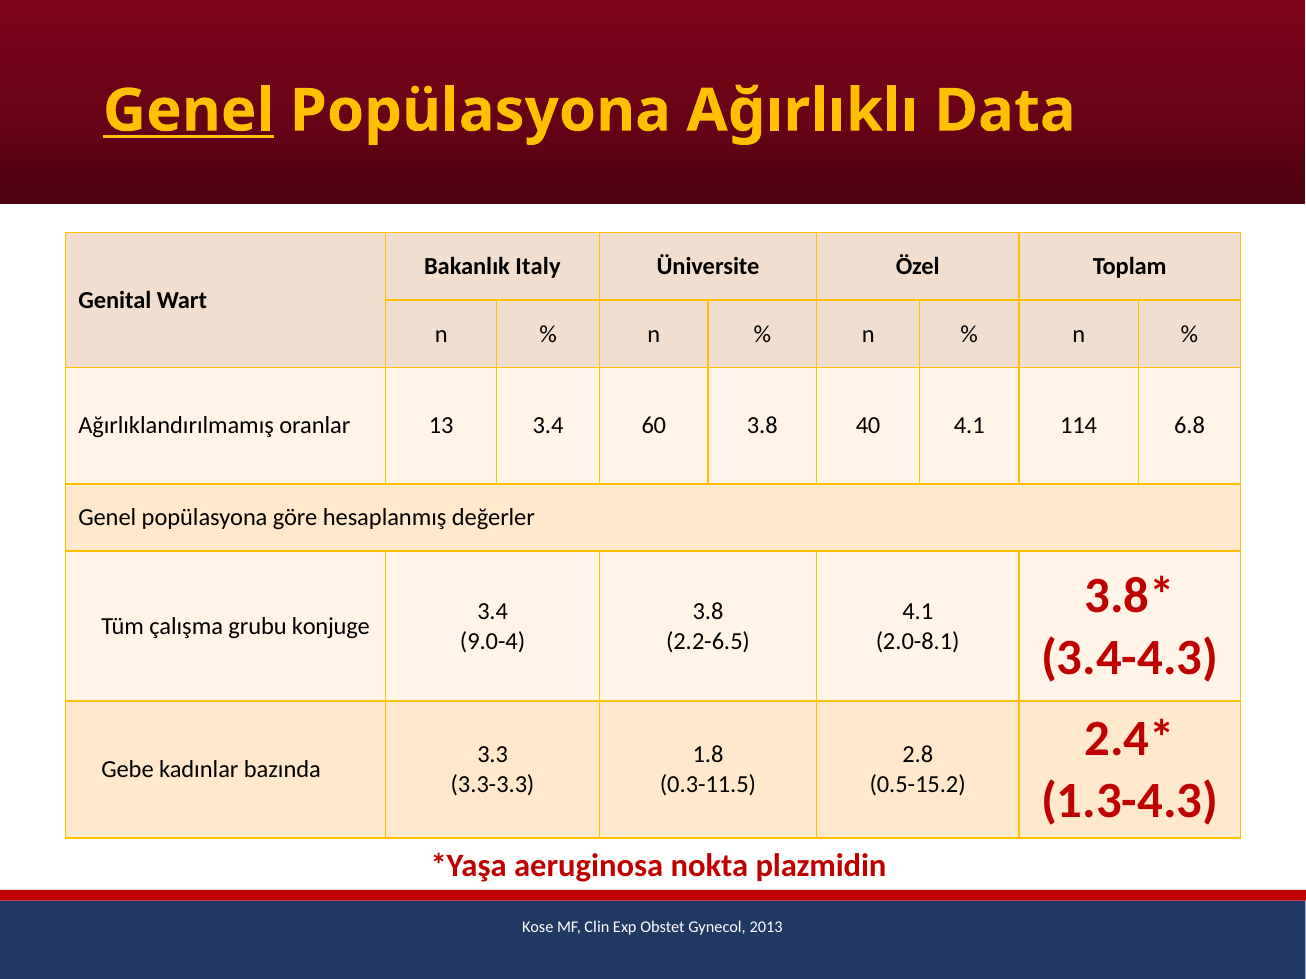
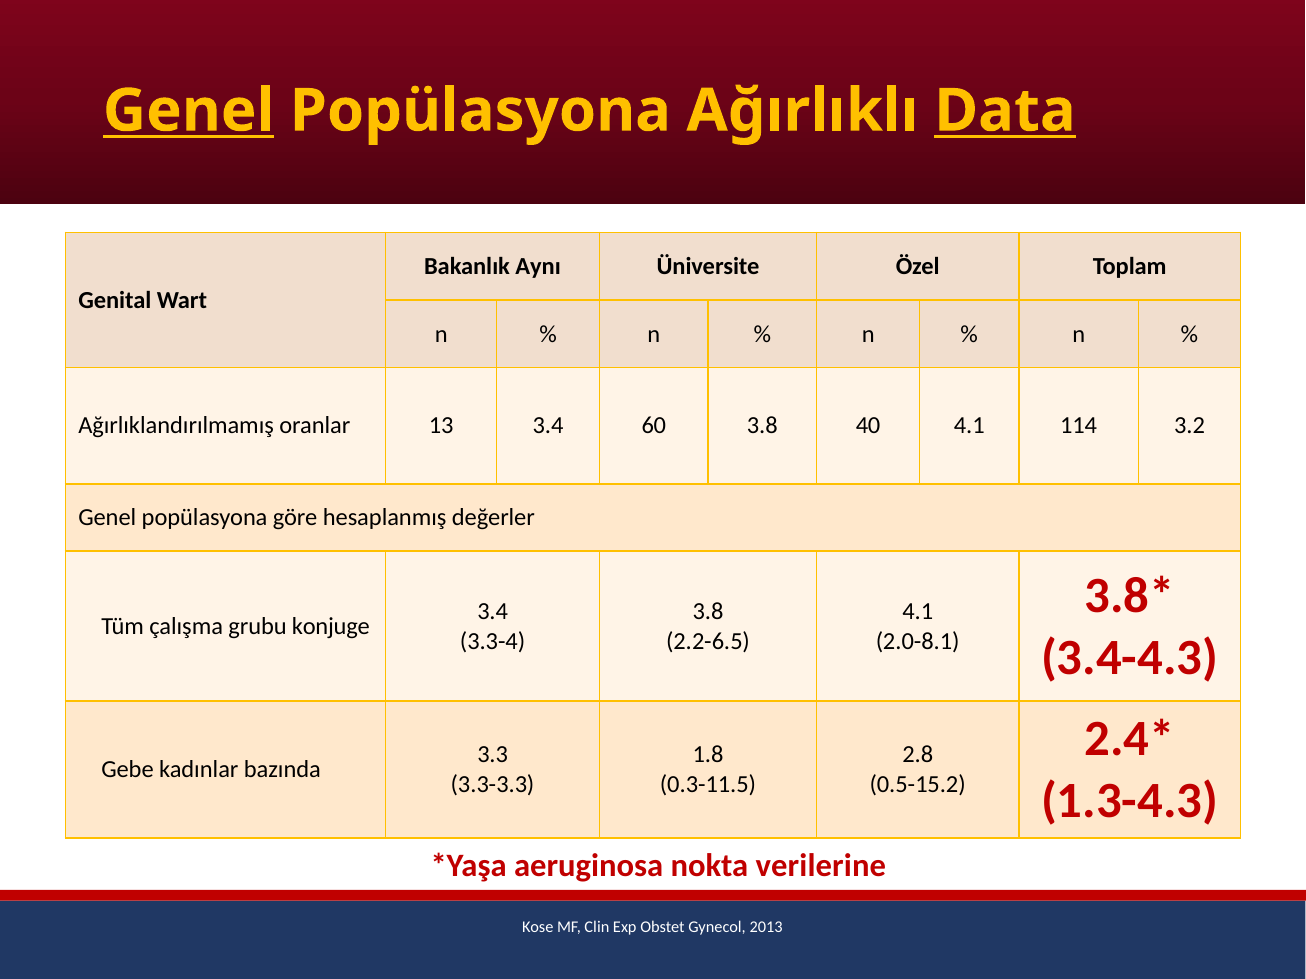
Data underline: none -> present
Italy: Italy -> Aynı
6.8: 6.8 -> 3.2
9.0-4: 9.0-4 -> 3.3-4
plazmidin: plazmidin -> verilerine
